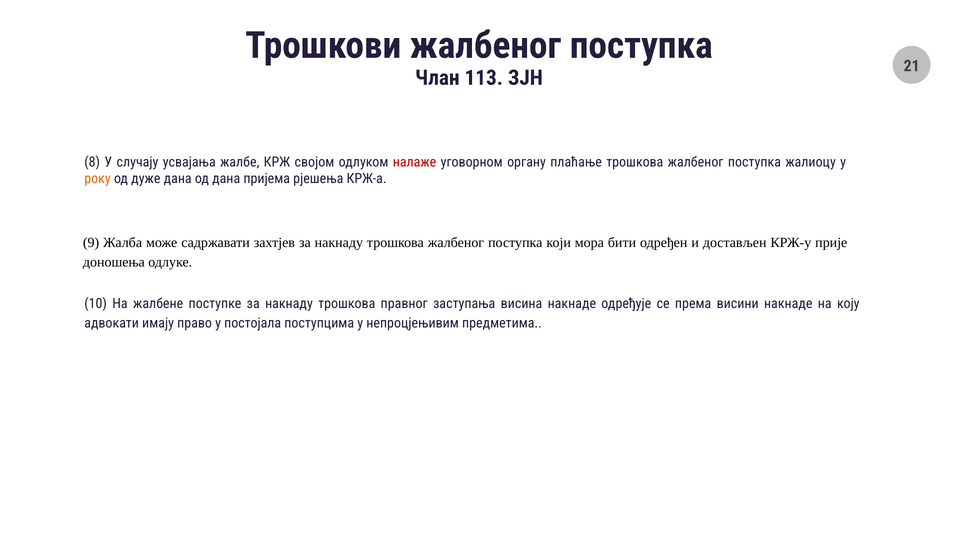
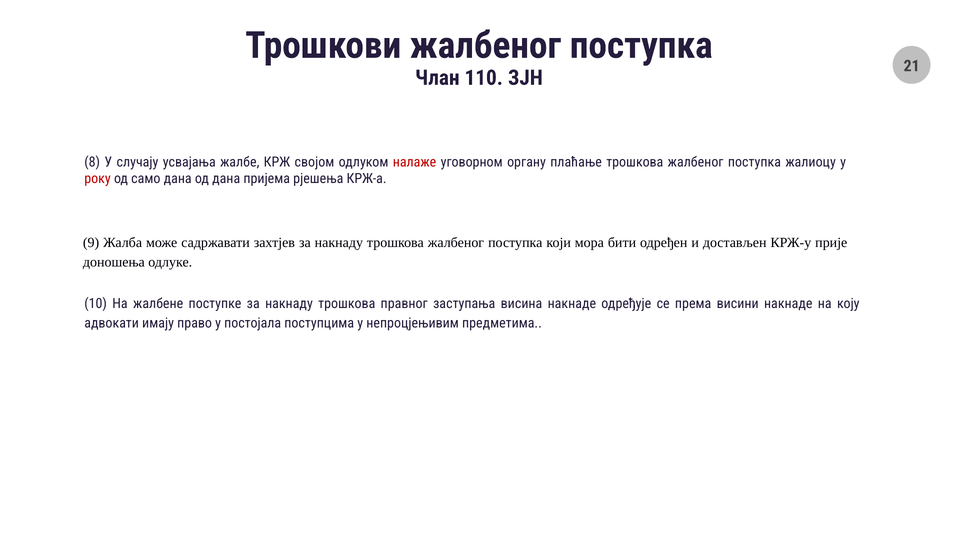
113: 113 -> 110
року colour: orange -> red
дуже: дуже -> само
